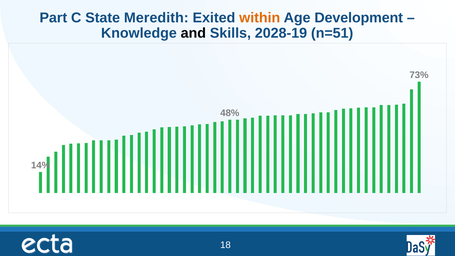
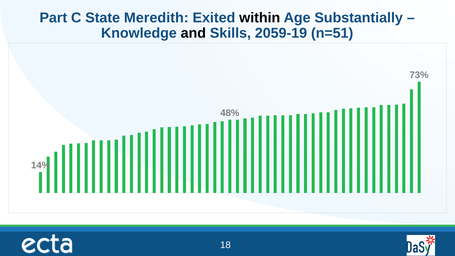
within colour: orange -> black
Development: Development -> Substantially
2028-19: 2028-19 -> 2059-19
